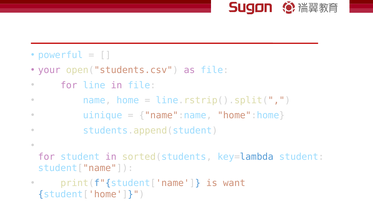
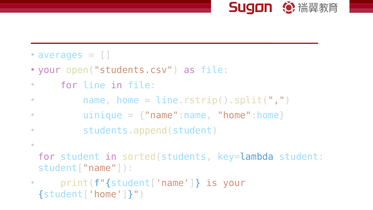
powerful: powerful -> averages
is want: want -> your
